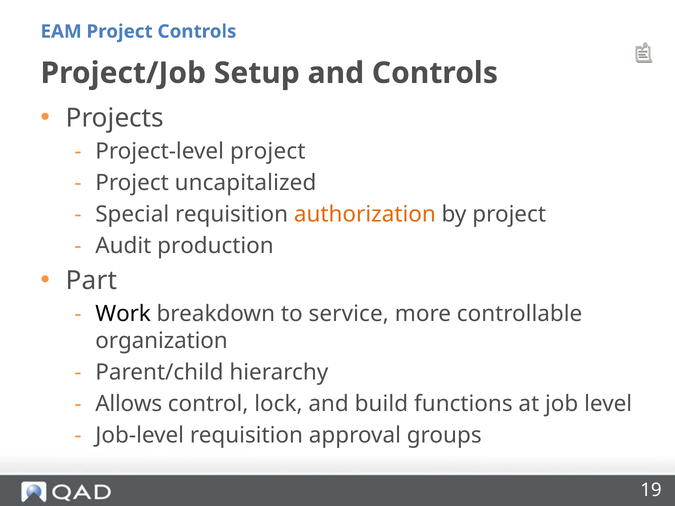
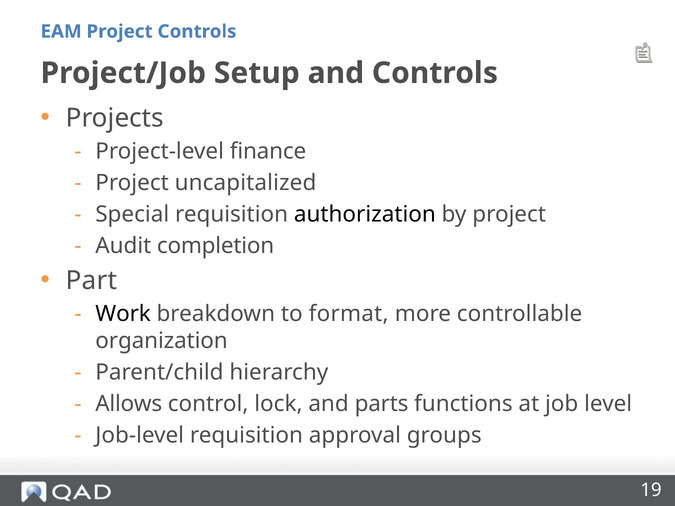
Project-level project: project -> finance
authorization colour: orange -> black
production: production -> completion
service: service -> format
build: build -> parts
